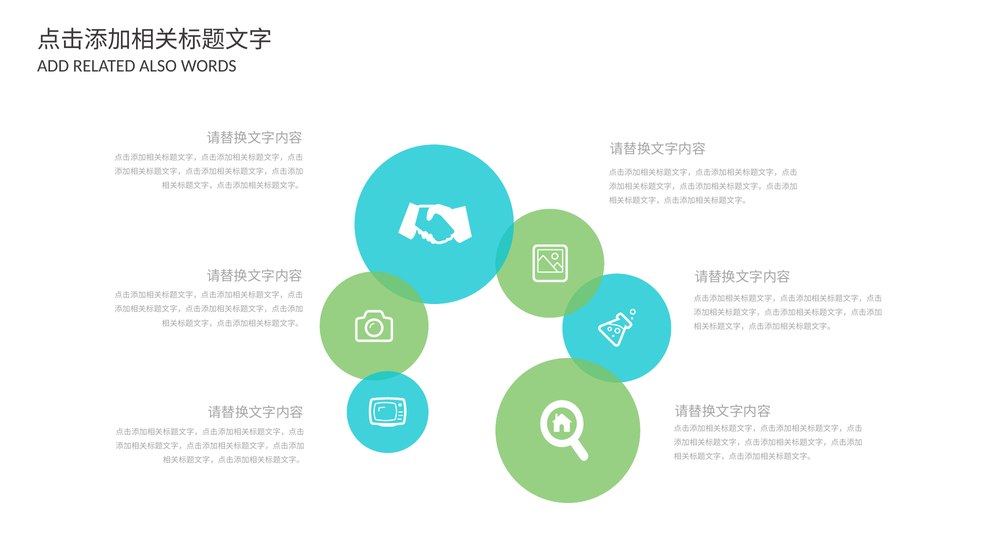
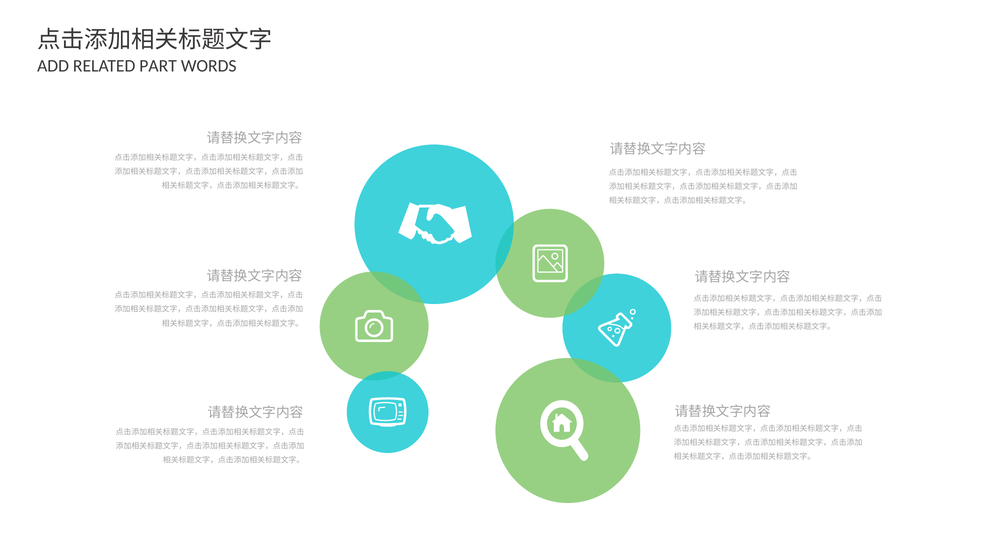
ALSO: ALSO -> PART
